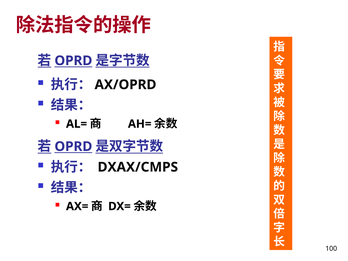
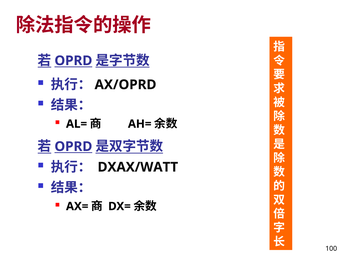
DXAX/CMPS: DXAX/CMPS -> DXAX/WATT
